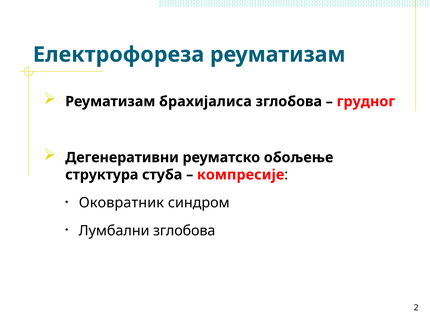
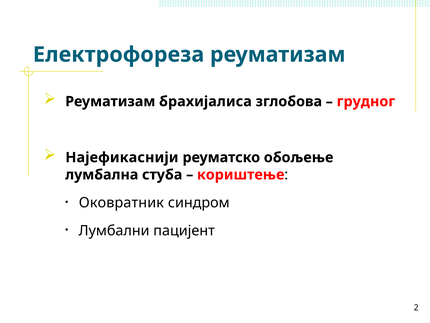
Дегенеративни: Дегенеративни -> Најефикаснији
структура: структура -> лумбална
компресије: компресије -> кориштење
Лумбални зглобова: зглобова -> пацијент
